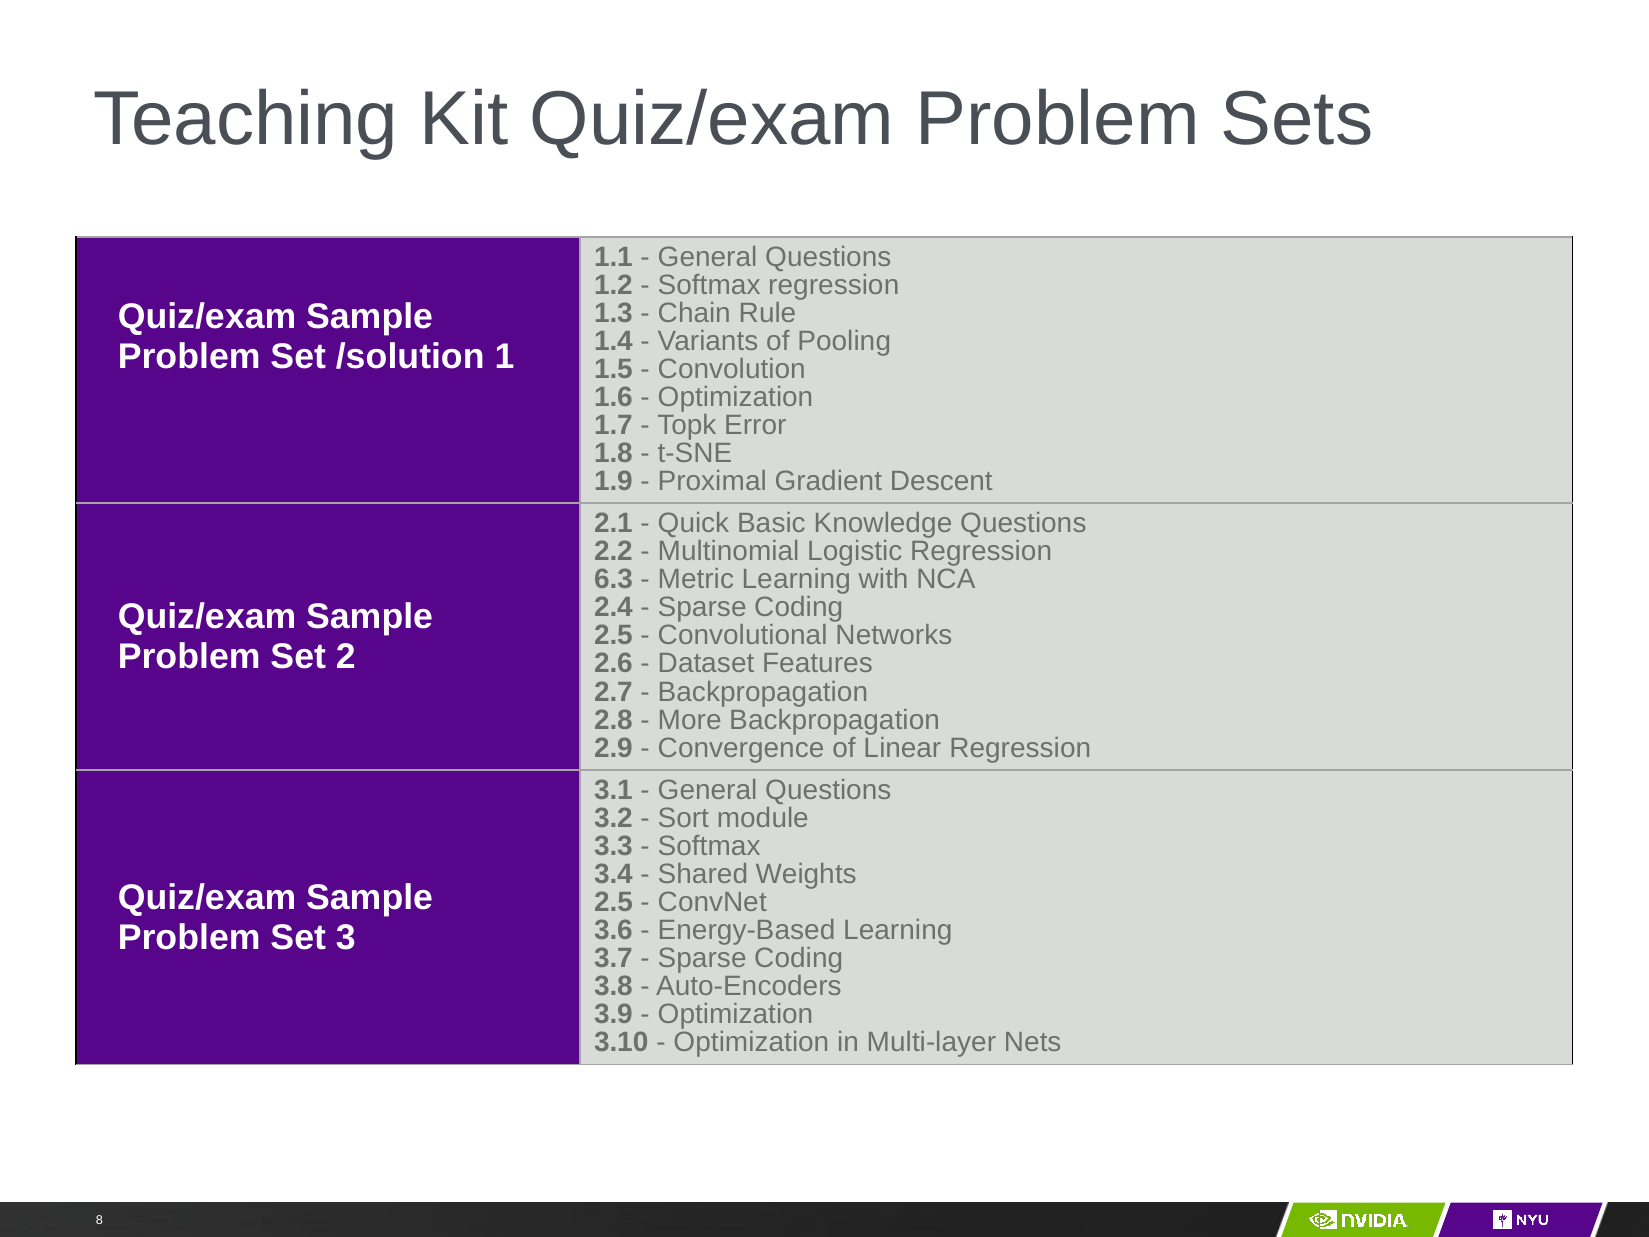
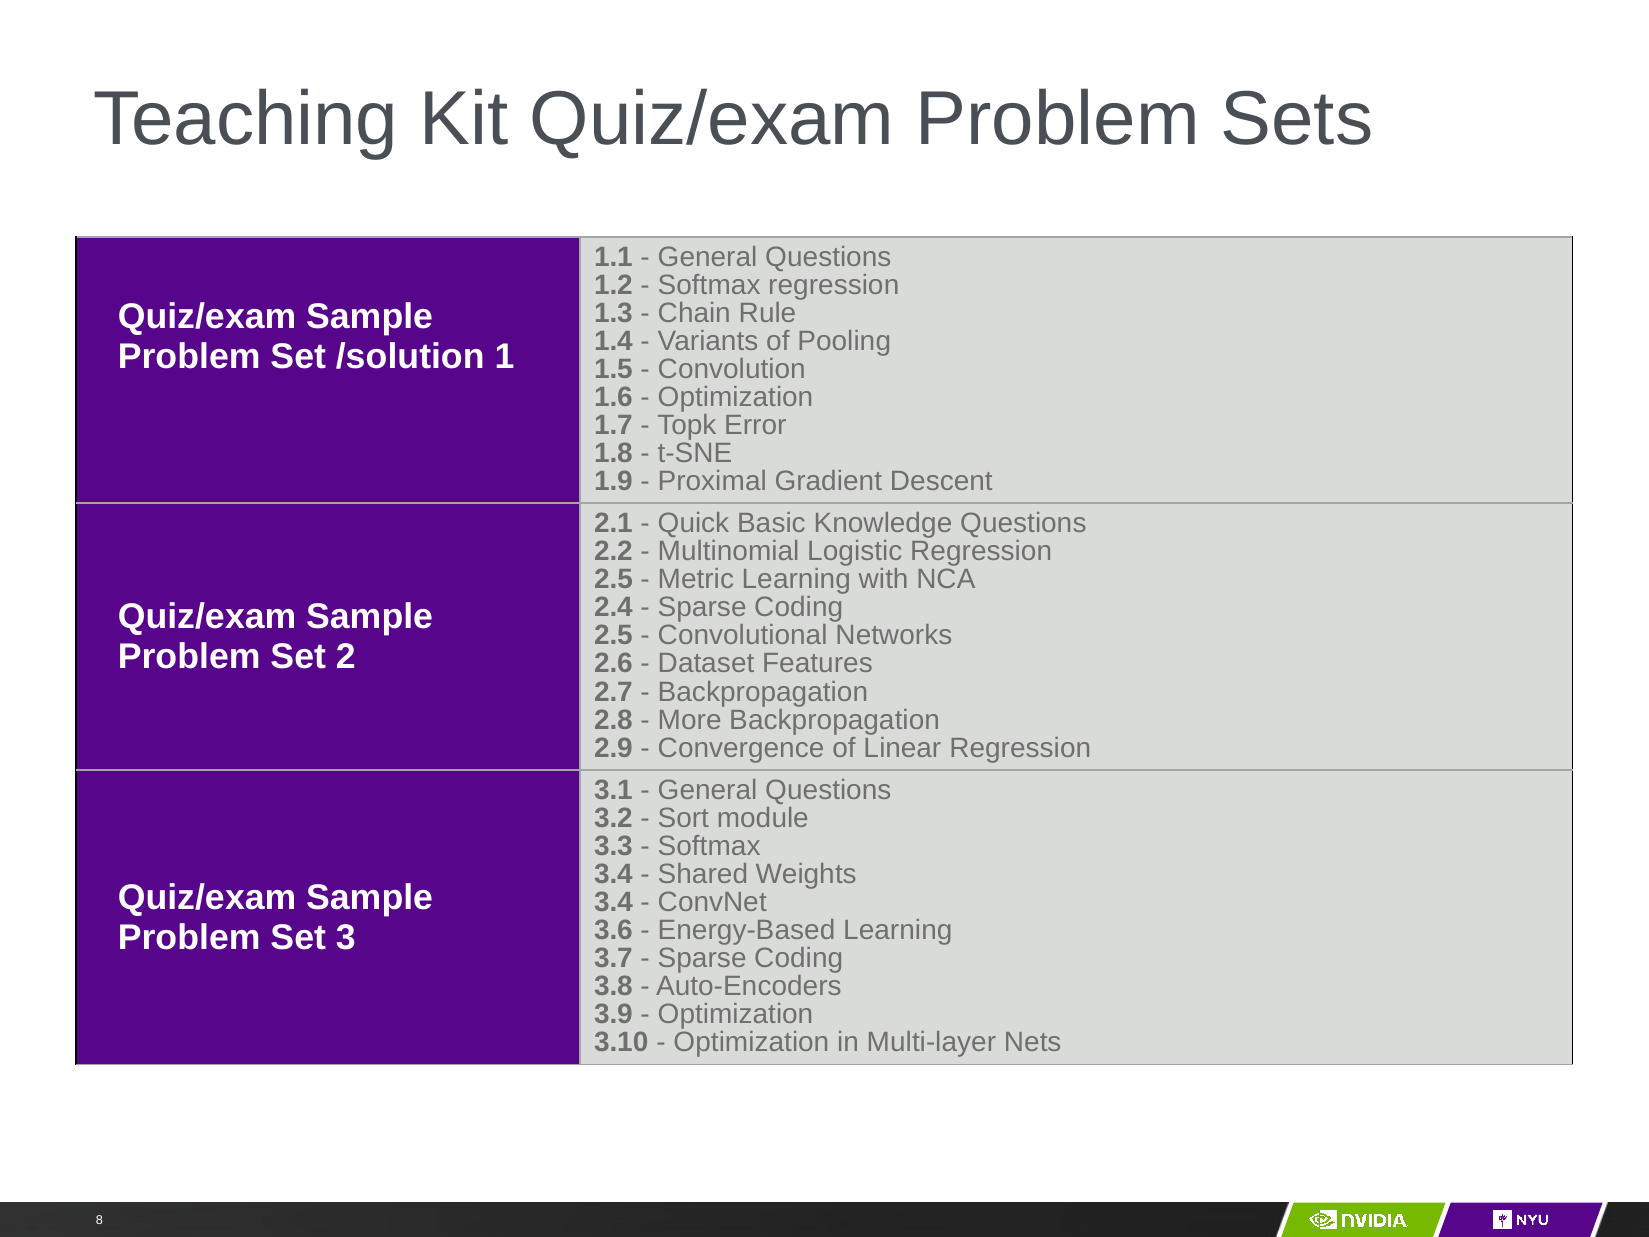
6.3 at (613, 579): 6.3 -> 2.5
2.5 at (613, 902): 2.5 -> 3.4
